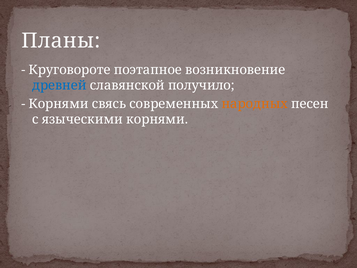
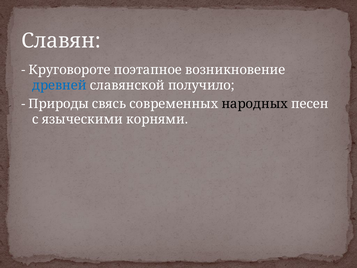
Планы: Планы -> Славян
Корнями at (59, 104): Корнями -> Природы
народных colour: orange -> black
